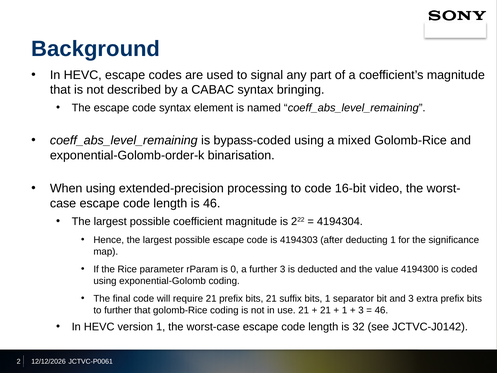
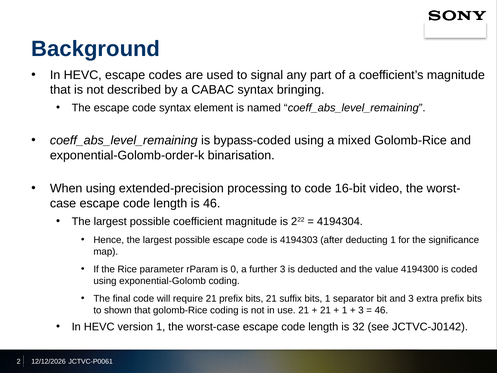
to further: further -> shown
